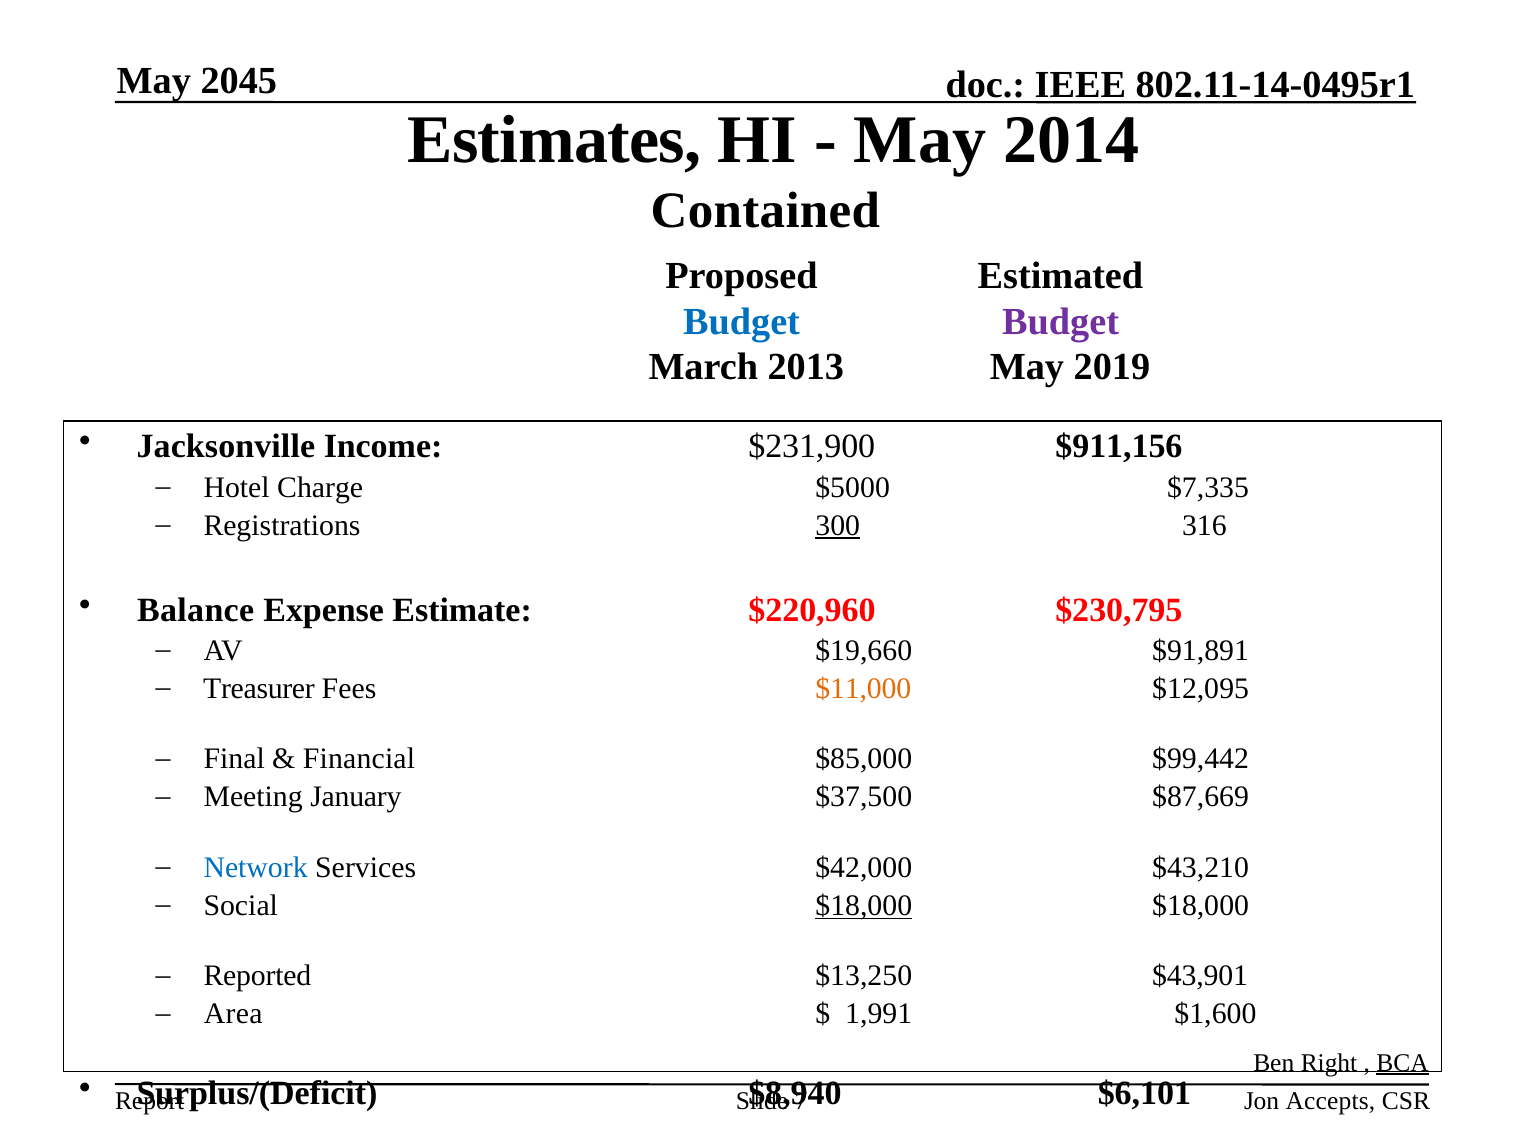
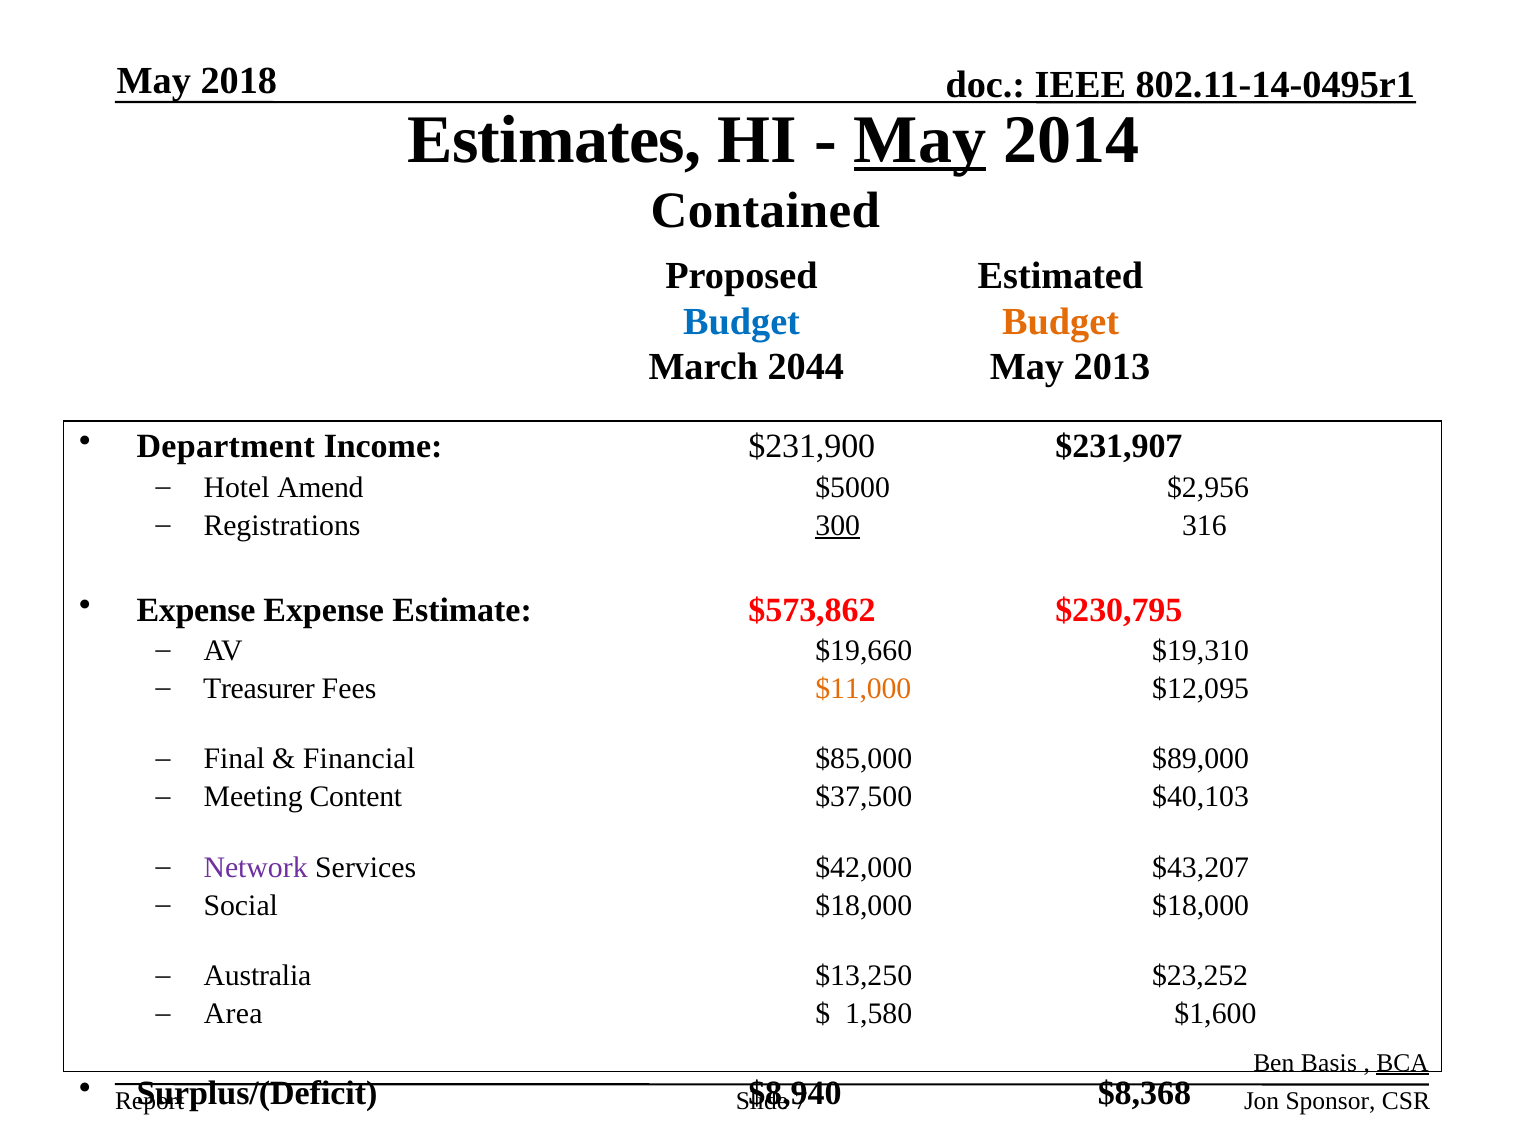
2045: 2045 -> 2018
May at (920, 140) underline: none -> present
Budget at (1061, 321) colour: purple -> orange
2013: 2013 -> 2044
2019: 2019 -> 2013
Jacksonville: Jacksonville -> Department
$911,156: $911,156 -> $231,907
Charge: Charge -> Amend
$7,335: $7,335 -> $2,956
Balance at (196, 610): Balance -> Expense
$220,960: $220,960 -> $573,862
$91,891: $91,891 -> $19,310
$99,442: $99,442 -> $89,000
January: January -> Content
$87,669: $87,669 -> $40,103
Network colour: blue -> purple
$43,210: $43,210 -> $43,207
$18,000 at (864, 906) underline: present -> none
Reported: Reported -> Australia
$43,901: $43,901 -> $23,252
1,991: 1,991 -> 1,580
Right: Right -> Basis
$6,101: $6,101 -> $8,368
Accepts: Accepts -> Sponsor
